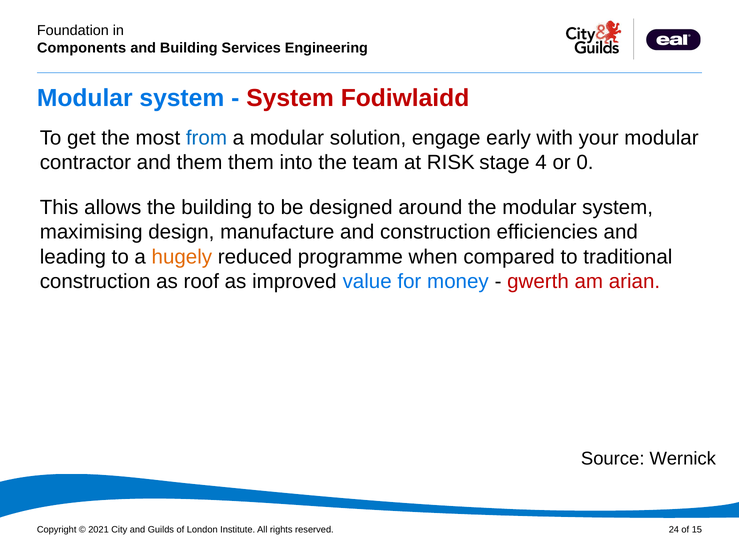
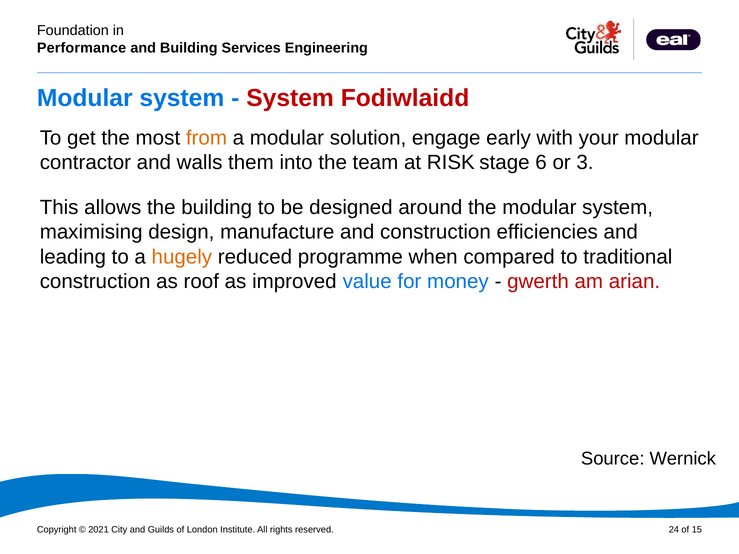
Components: Components -> Performance
from colour: blue -> orange
and them: them -> walls
4: 4 -> 6
0: 0 -> 3
